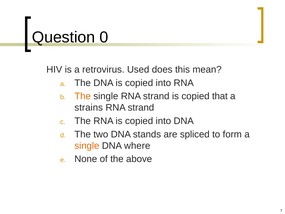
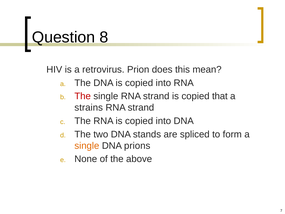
0: 0 -> 8
Used: Used -> Prion
The at (83, 96) colour: orange -> red
where: where -> prions
